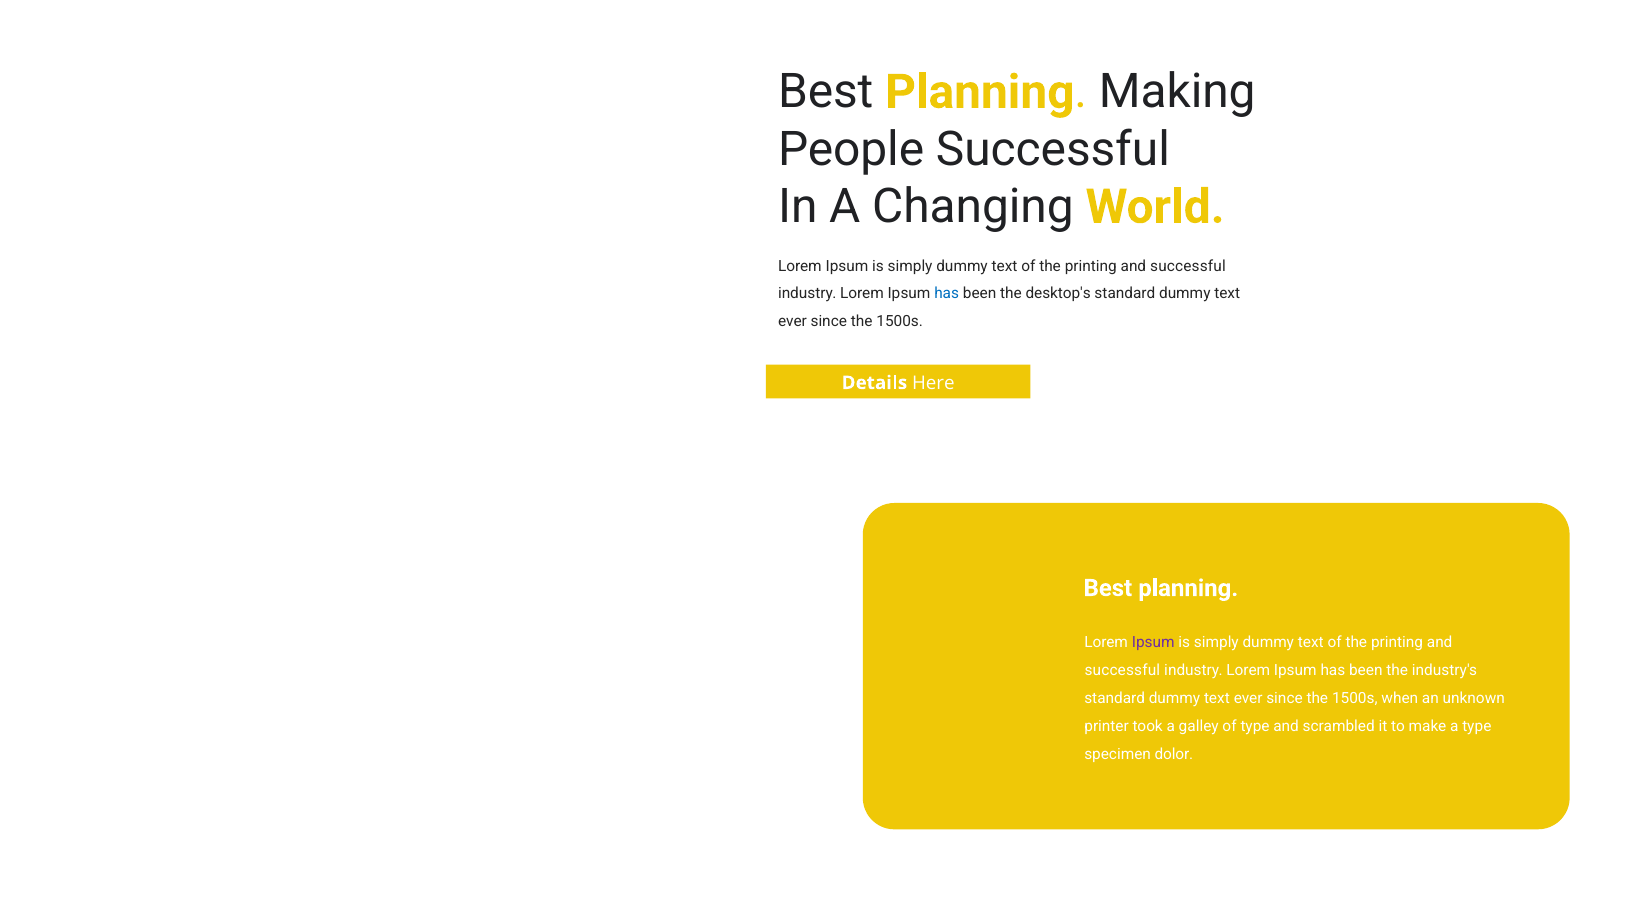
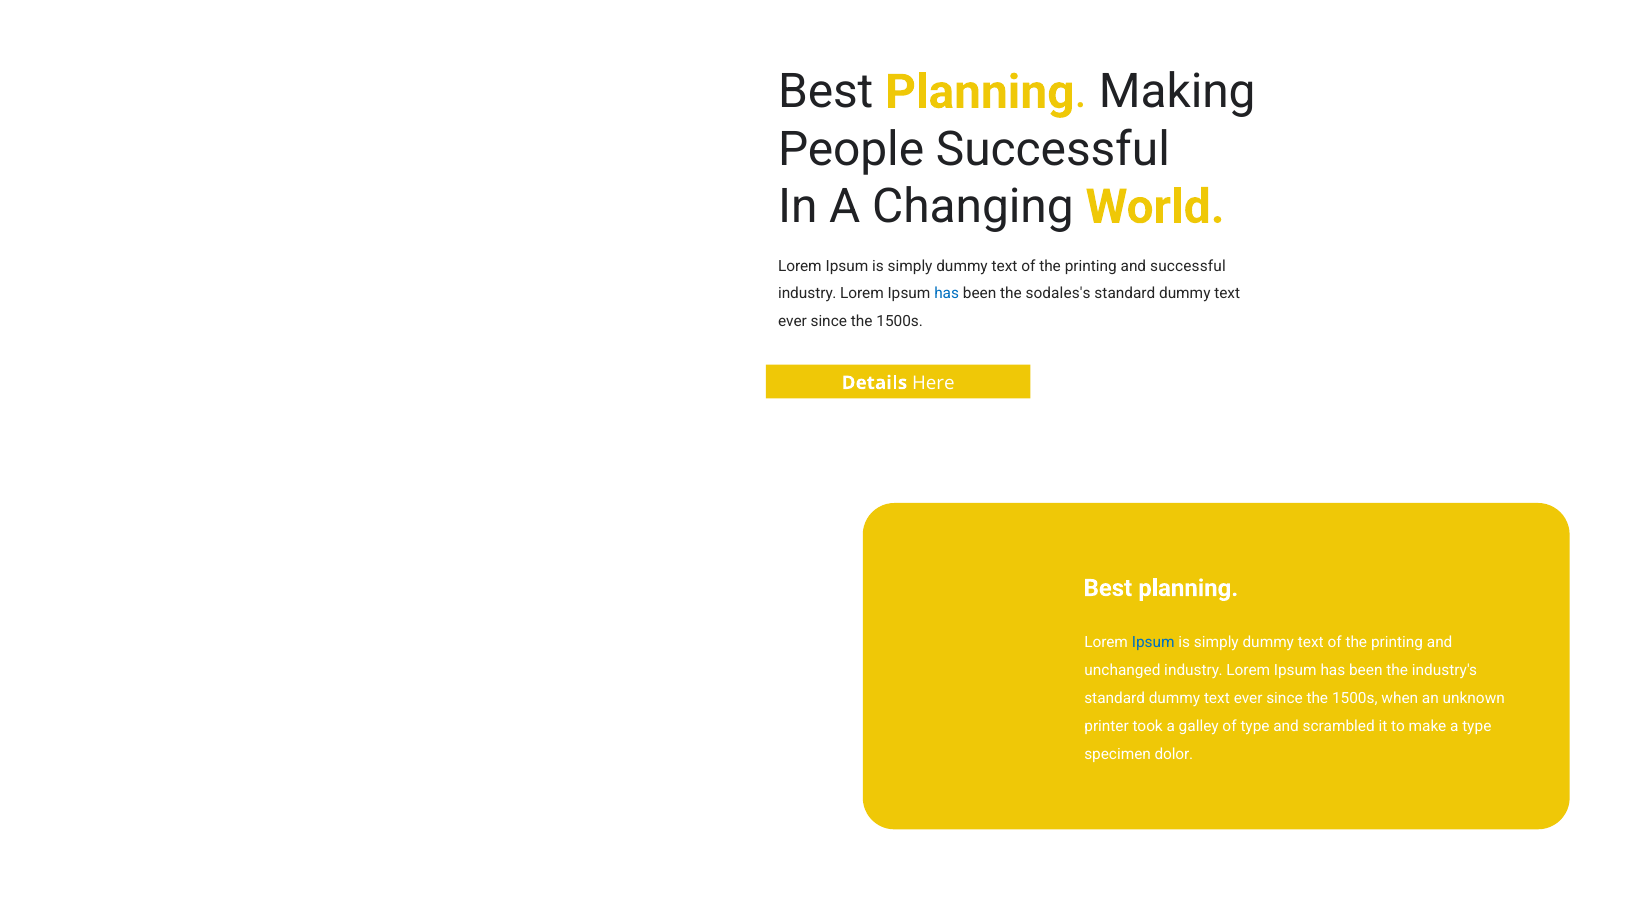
desktop's: desktop's -> sodales's
Ipsum at (1153, 643) colour: purple -> blue
successful at (1122, 671): successful -> unchanged
